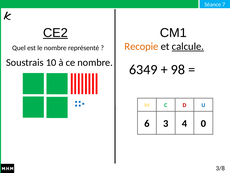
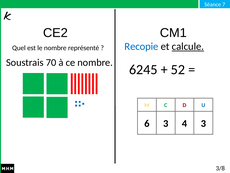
CE2 underline: present -> none
Recopie colour: orange -> blue
10: 10 -> 70
6349: 6349 -> 6245
98: 98 -> 52
4 0: 0 -> 3
